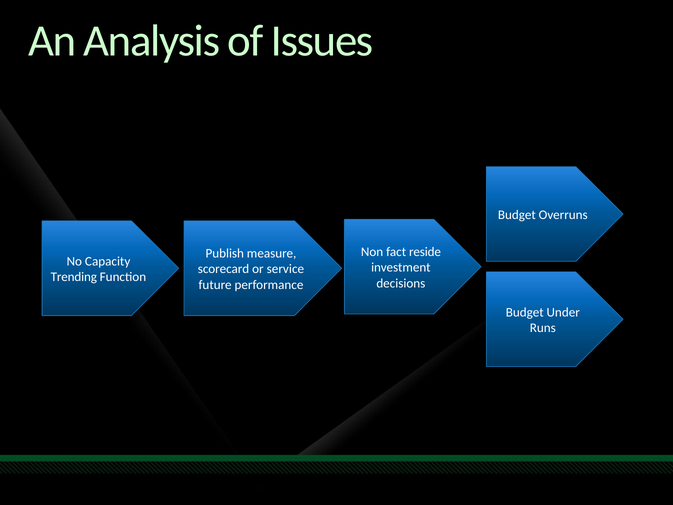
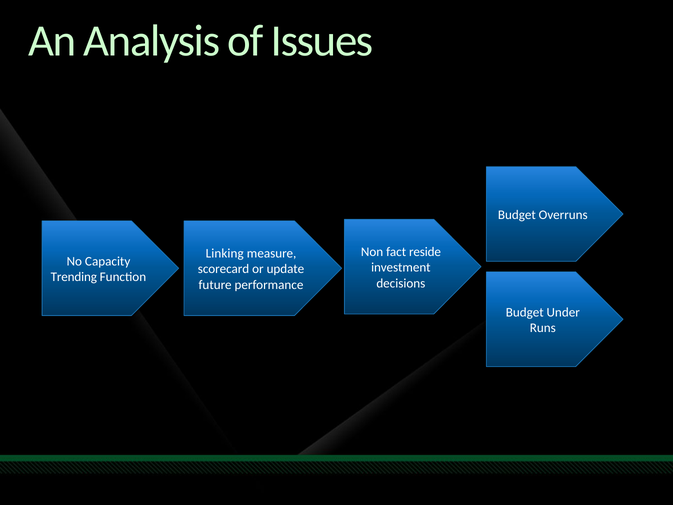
Publish: Publish -> Linking
service: service -> update
